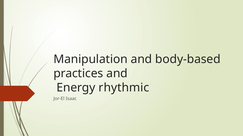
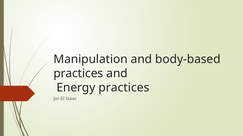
Energy rhythmic: rhythmic -> practices
